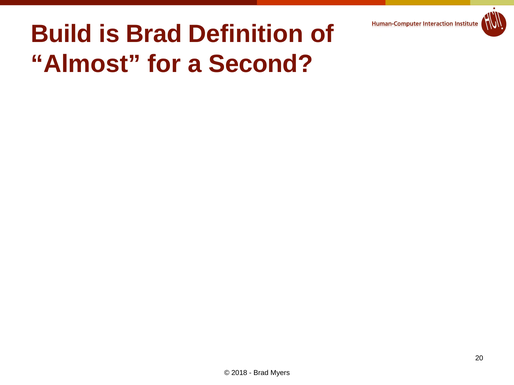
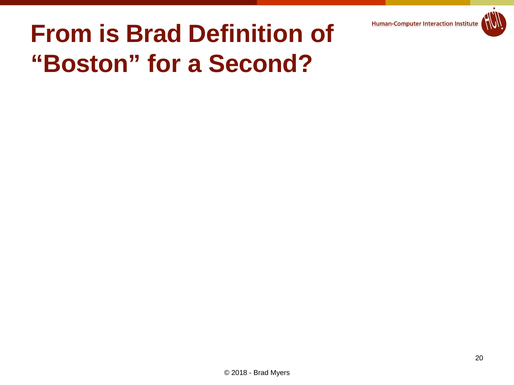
Build: Build -> From
Almost: Almost -> Boston
